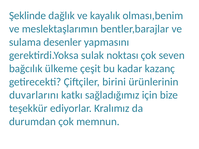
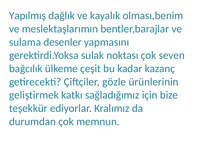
Şeklinde: Şeklinde -> Yapılmış
birini: birini -> gözle
duvarlarını: duvarlarını -> geliştirmek
